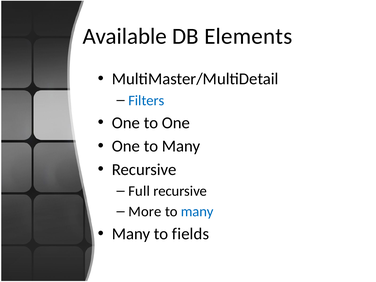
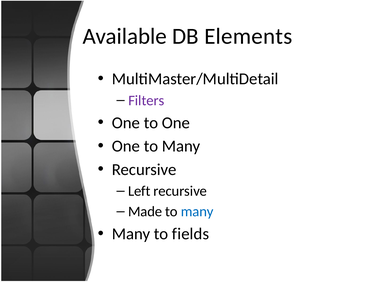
Filters colour: blue -> purple
Full: Full -> Left
More: More -> Made
